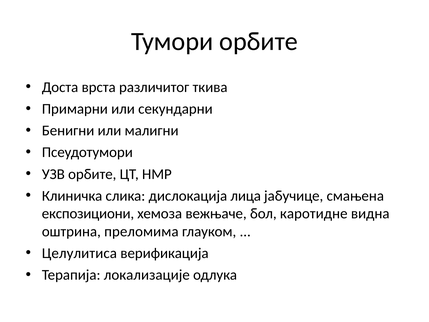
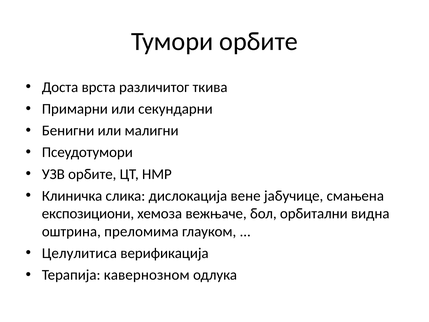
лица: лица -> вене
каротидне: каротидне -> орбитални
локализације: локализације -> кавернозном
